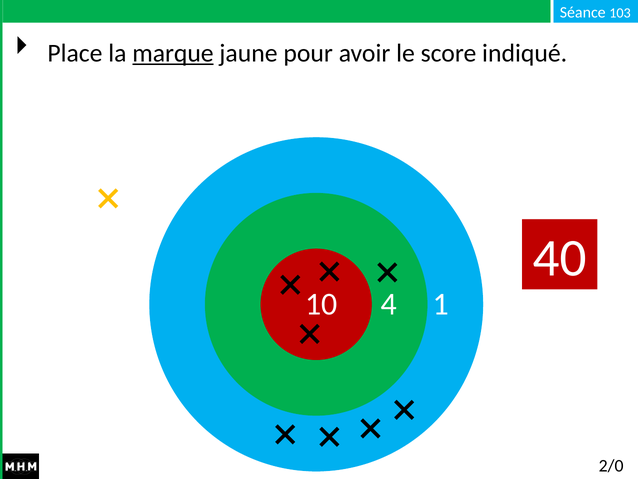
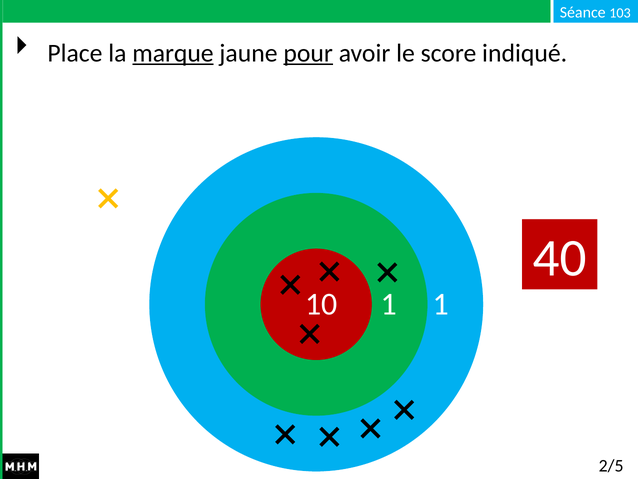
pour underline: none -> present
10 4: 4 -> 1
2/0: 2/0 -> 2/5
